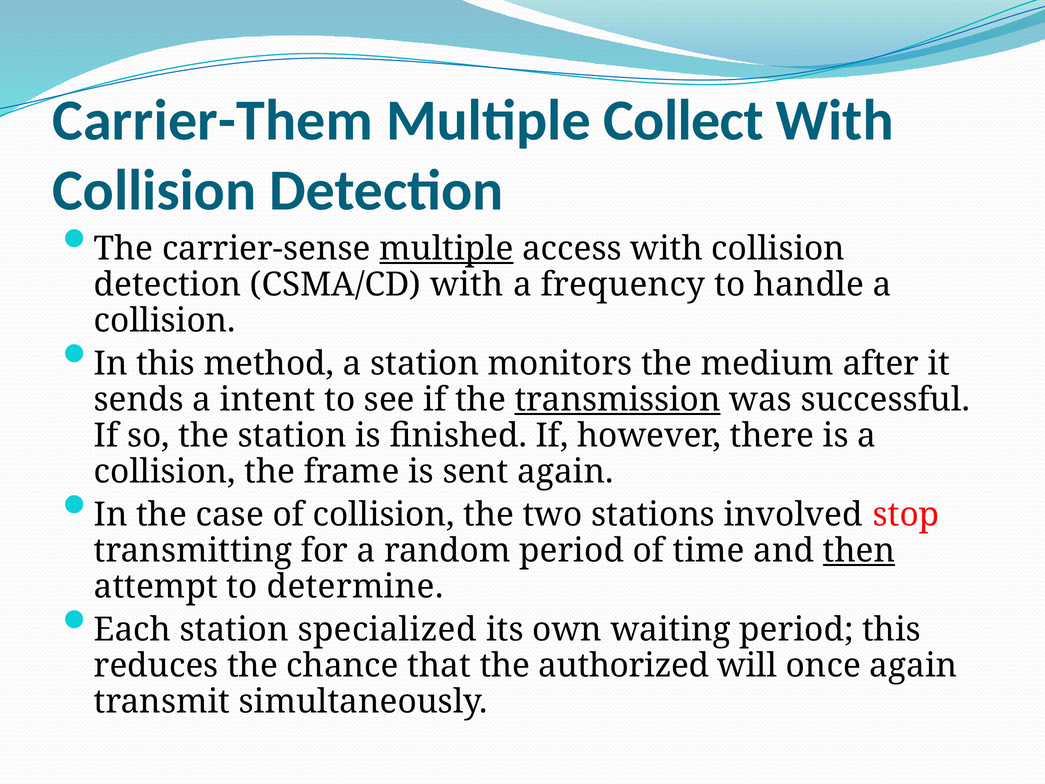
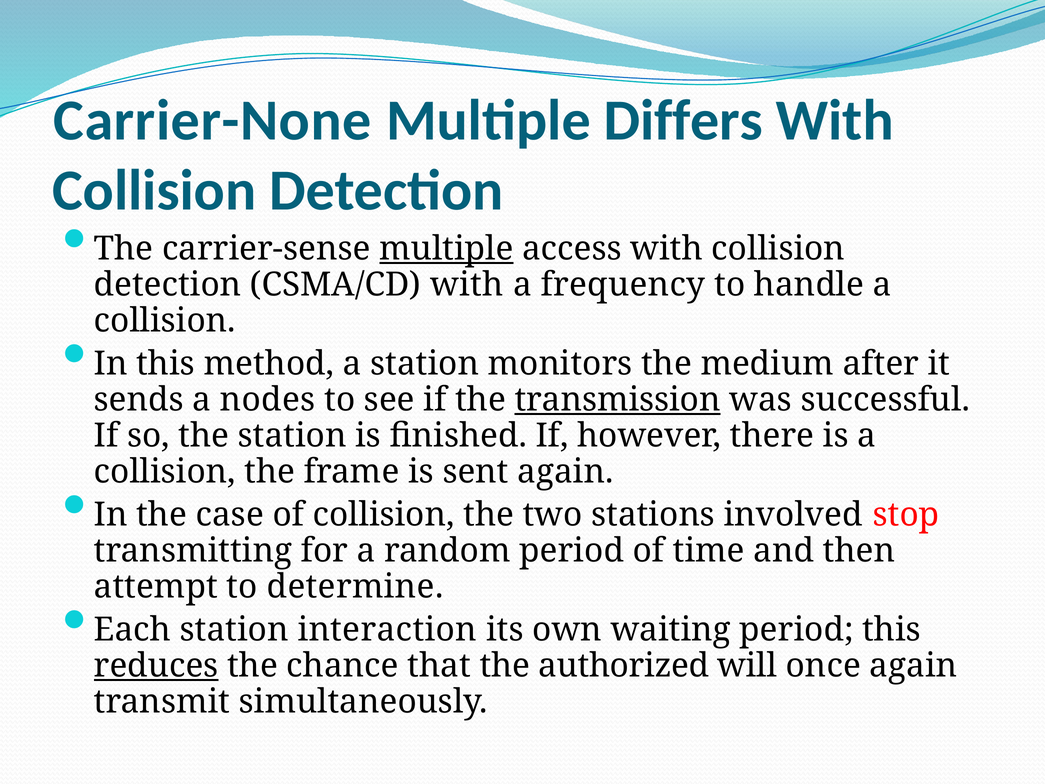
Carrier-Them: Carrier-Them -> Carrier-None
Collect: Collect -> Differs
intent: intent -> nodes
then underline: present -> none
specialized: specialized -> interaction
reduces underline: none -> present
